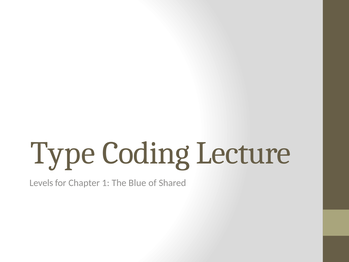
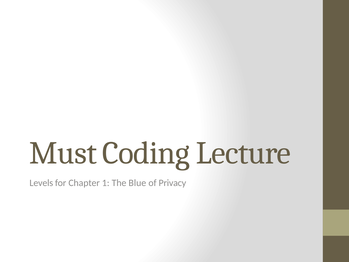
Type: Type -> Must
Shared: Shared -> Privacy
